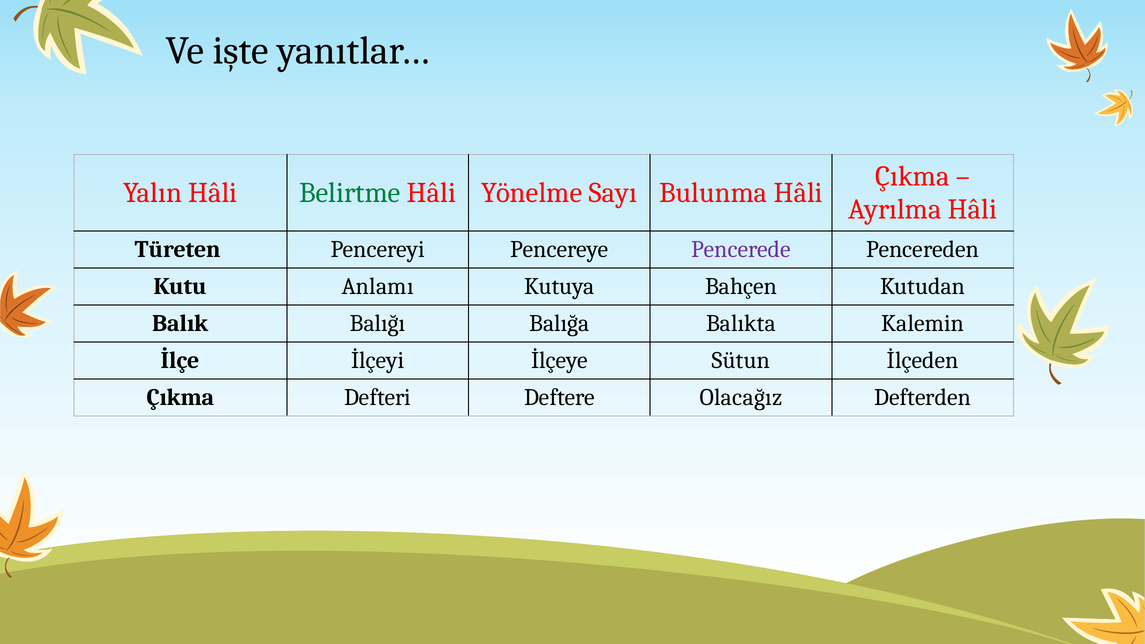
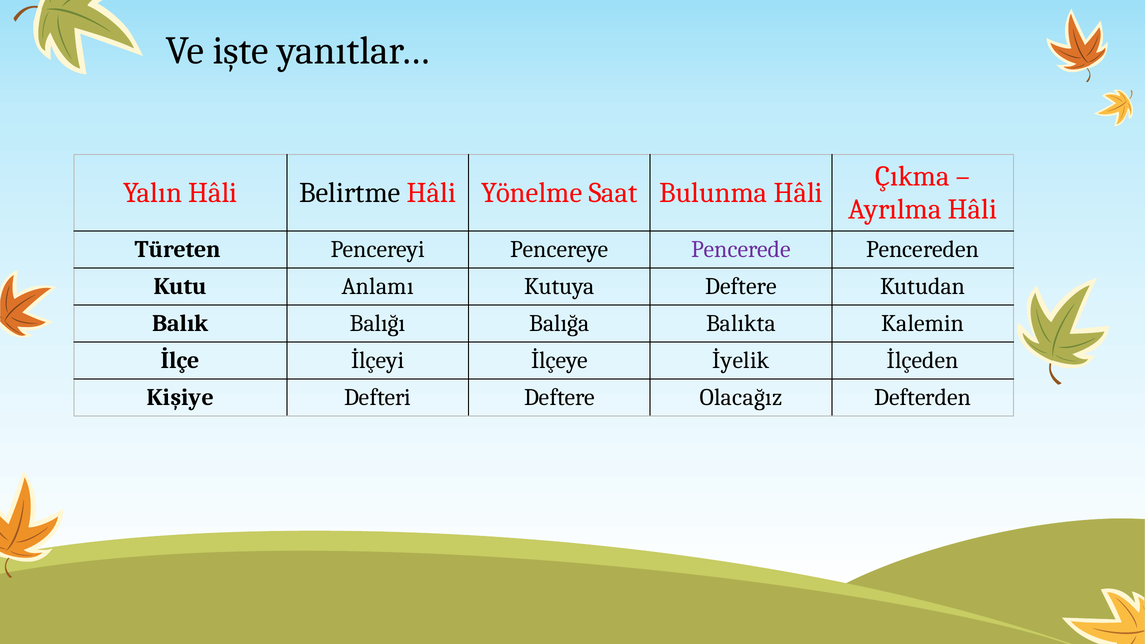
Belirtme colour: green -> black
Sayı: Sayı -> Saat
Kutuya Bahçen: Bahçen -> Deftere
Sütun: Sütun -> İyelik
Çıkma at (180, 397): Çıkma -> Kişiye
